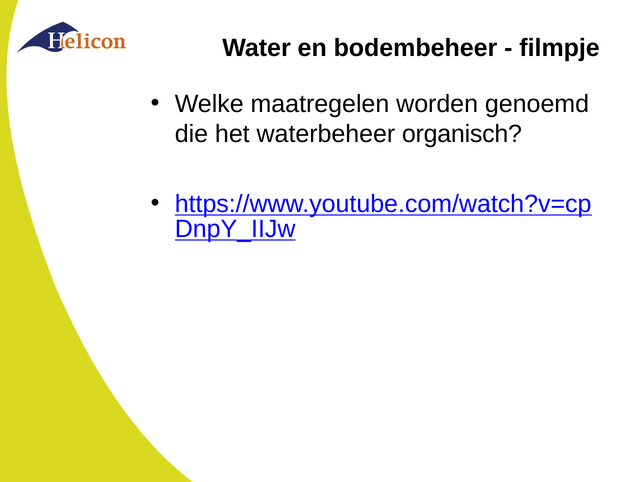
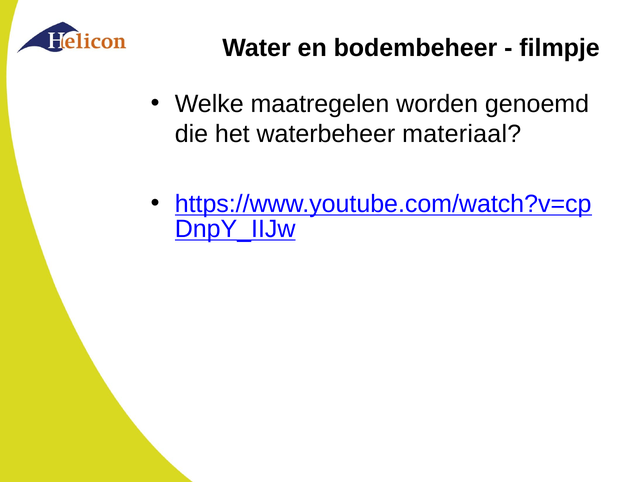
organisch: organisch -> materiaal
